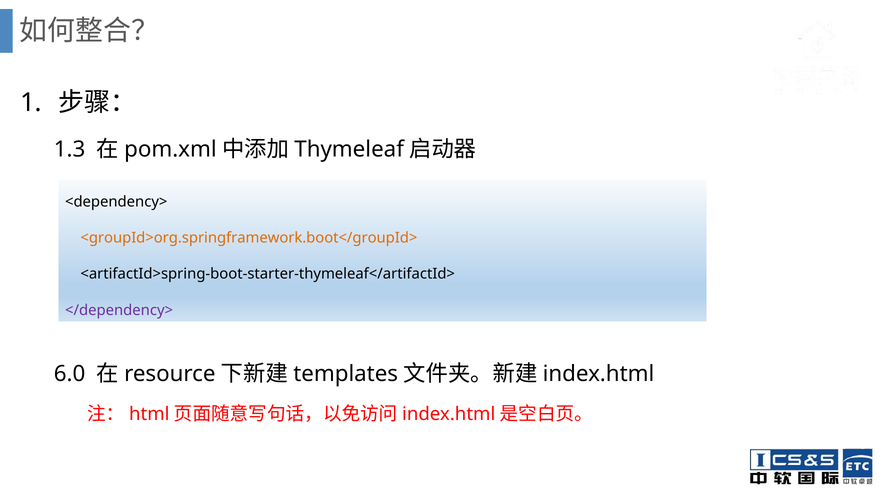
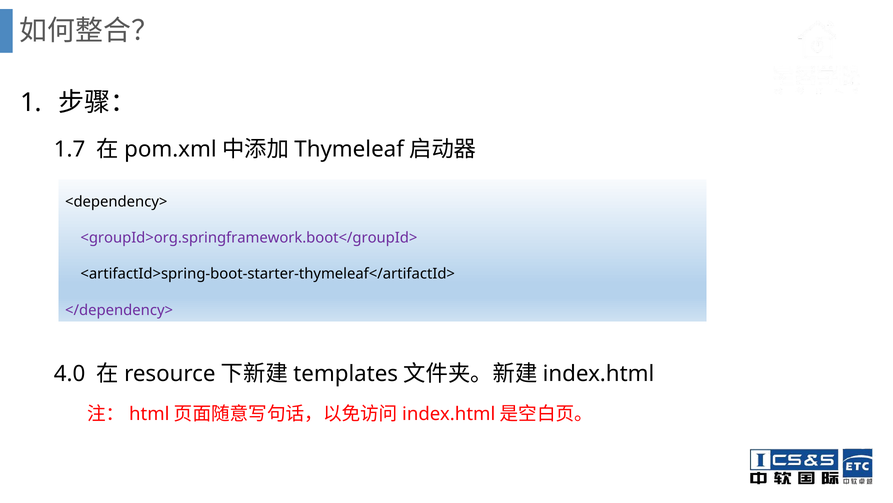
1.3: 1.3 -> 1.7
<groupId>org.springframework.boot</groupId> colour: orange -> purple
6.0: 6.0 -> 4.0
